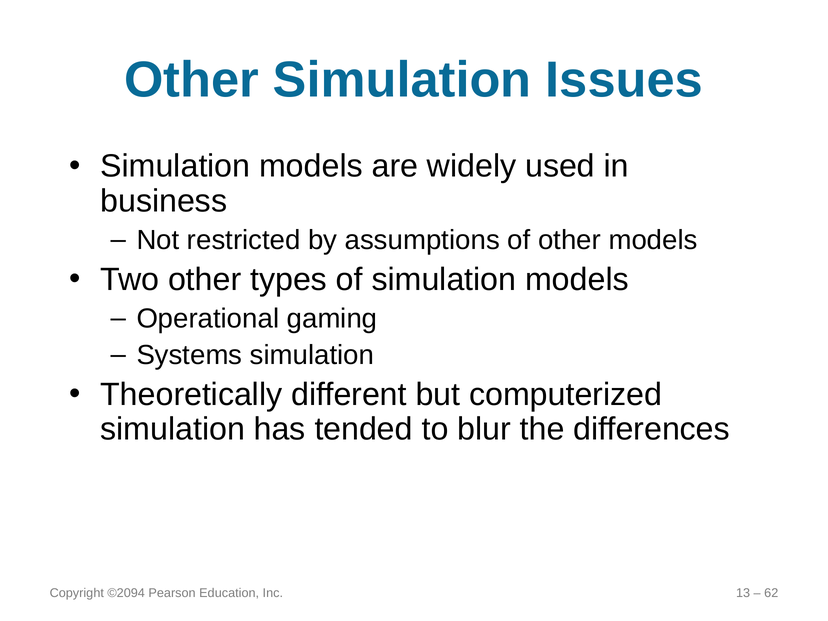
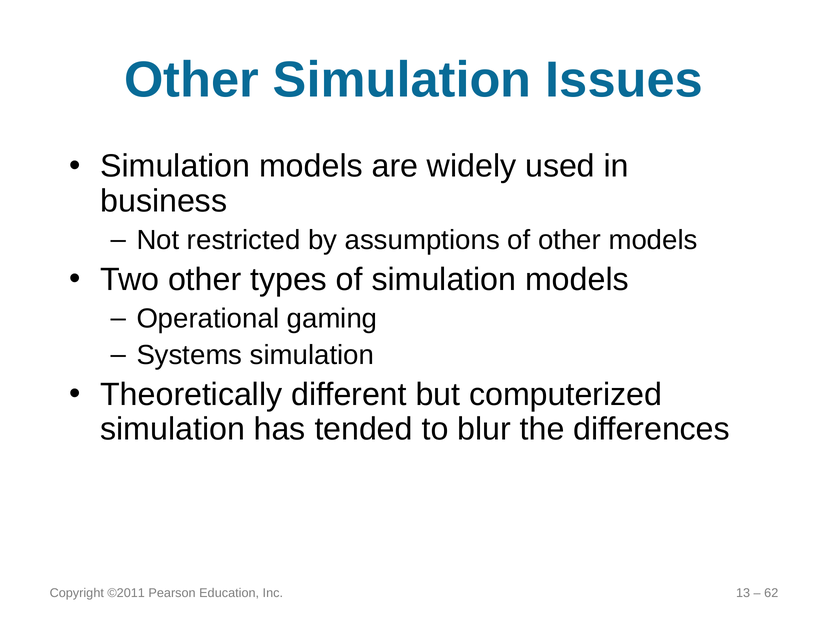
©2094: ©2094 -> ©2011
